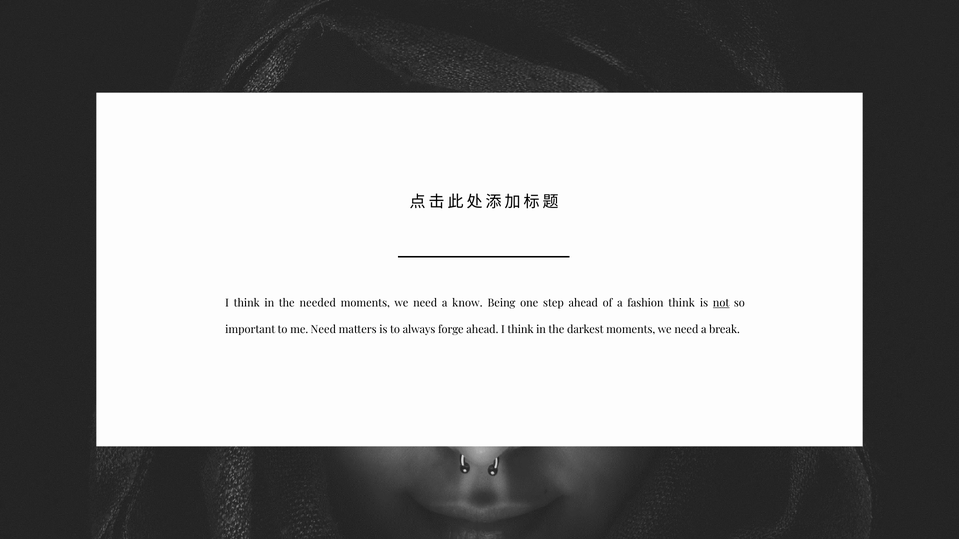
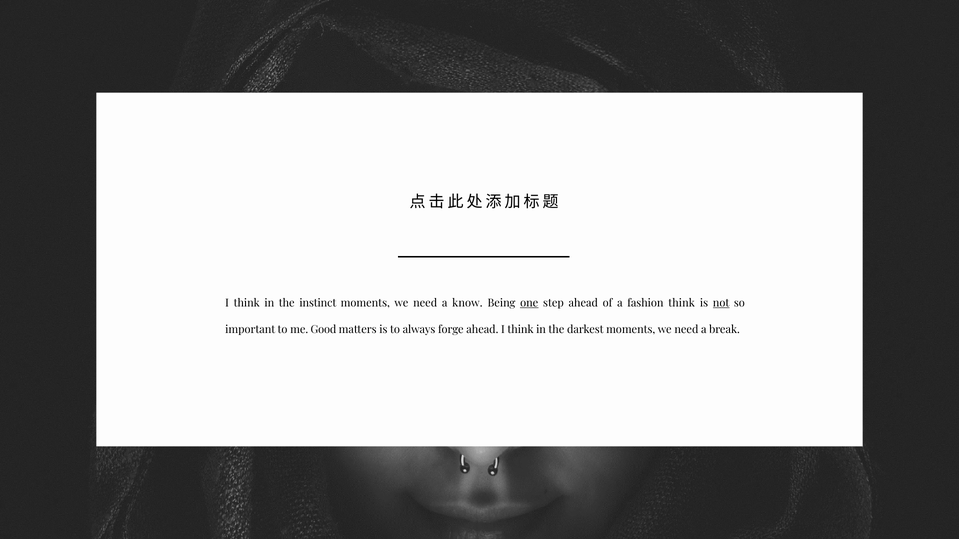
needed: needed -> instinct
one underline: none -> present
me Need: Need -> Good
